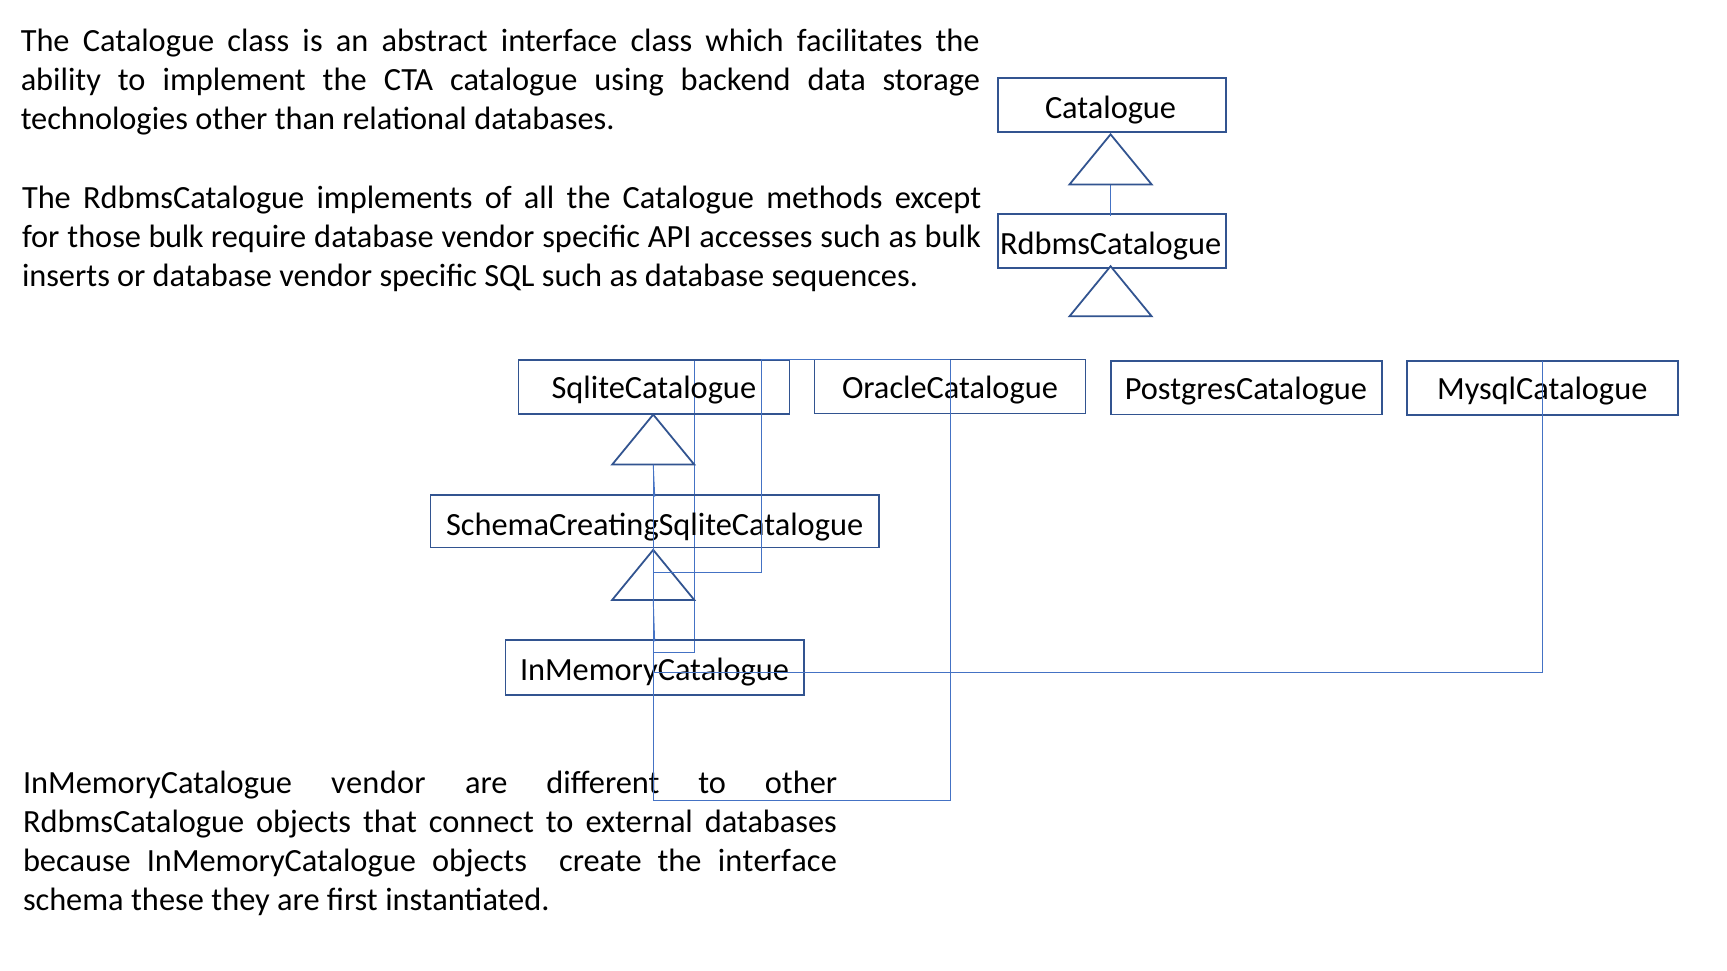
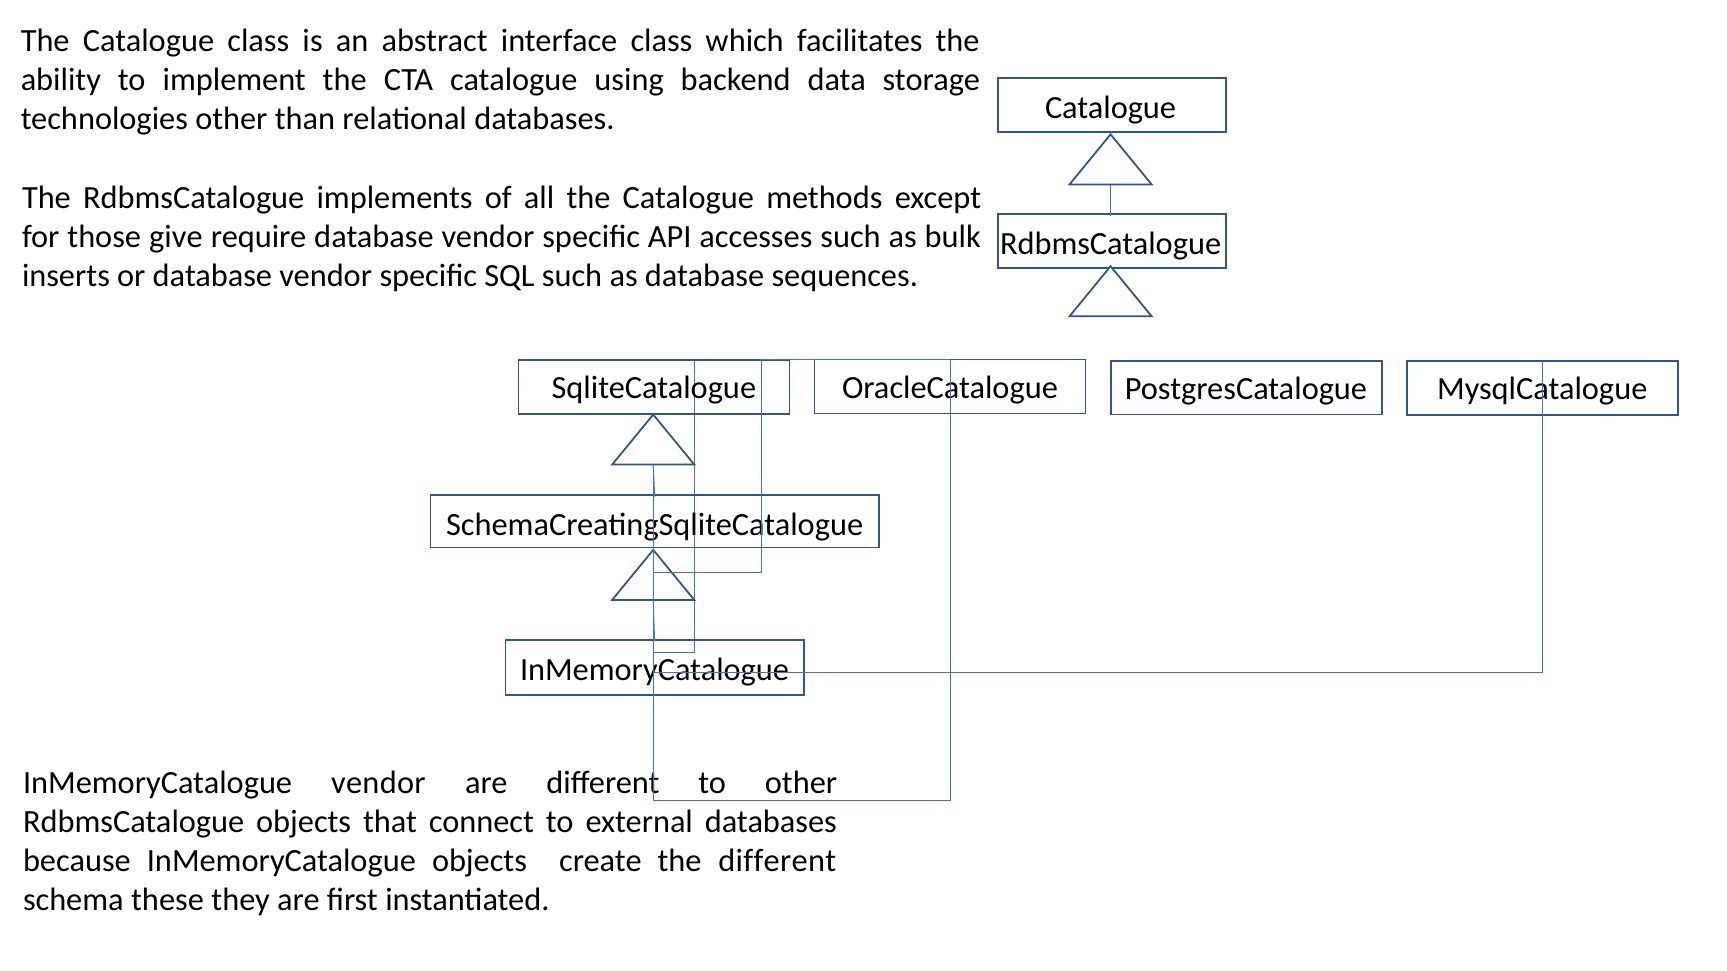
those bulk: bulk -> give
the interface: interface -> different
